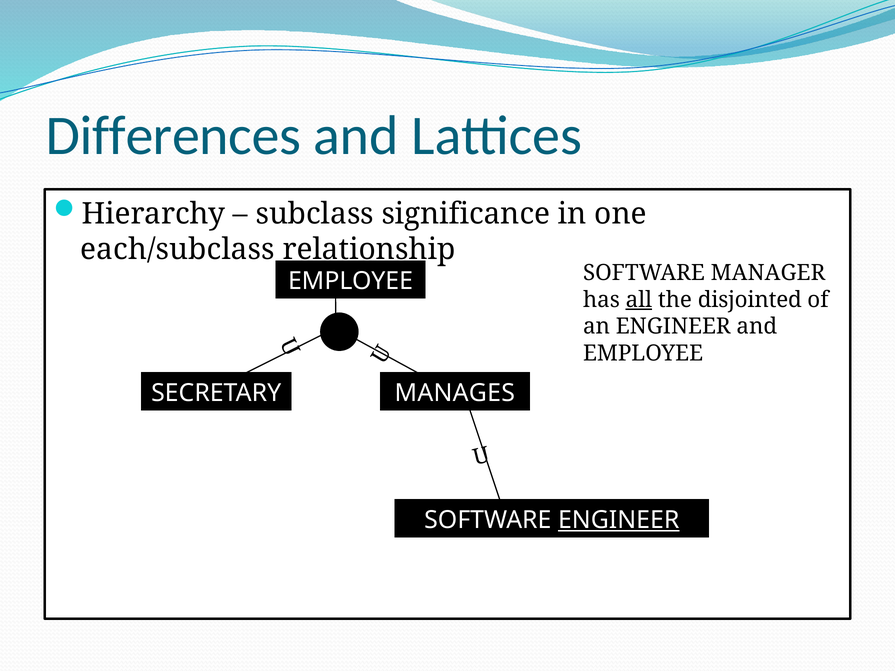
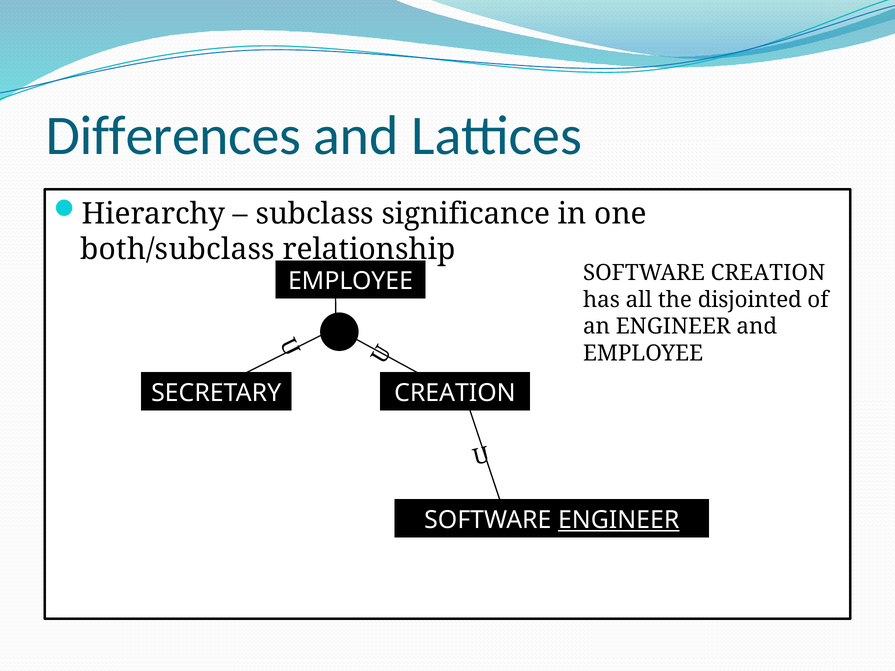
each/subclass: each/subclass -> both/subclass
SOFTWARE MANAGER: MANAGER -> CREATION
all underline: present -> none
MANAGES at (455, 393): MANAGES -> CREATION
